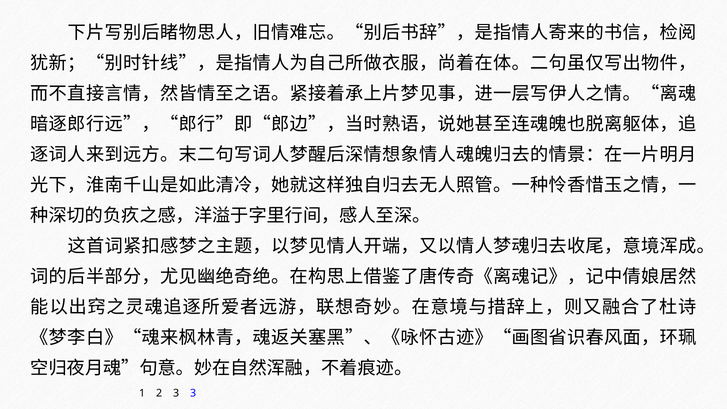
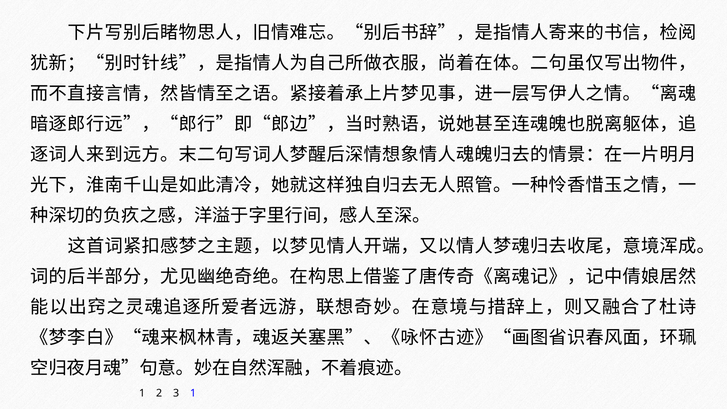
3 3: 3 -> 1
